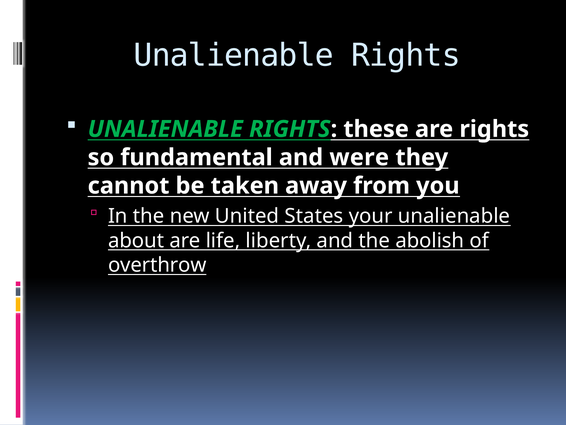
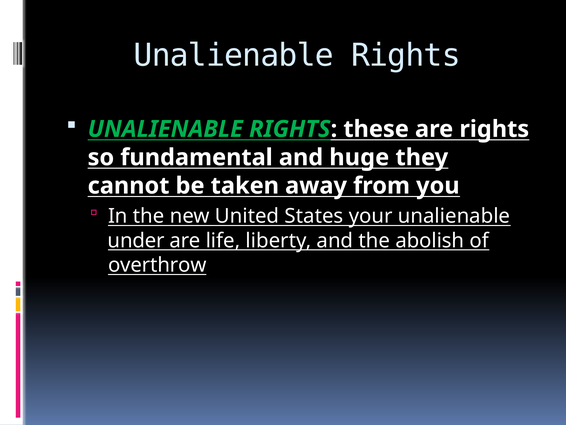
were: were -> huge
about: about -> under
